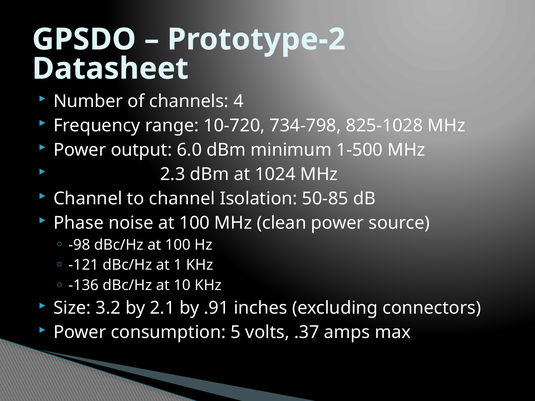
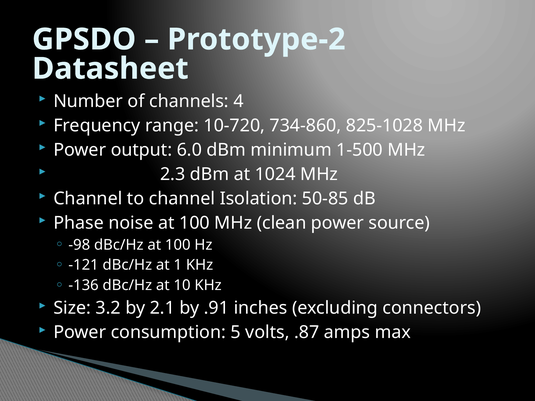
734-798: 734-798 -> 734-860
.37: .37 -> .87
